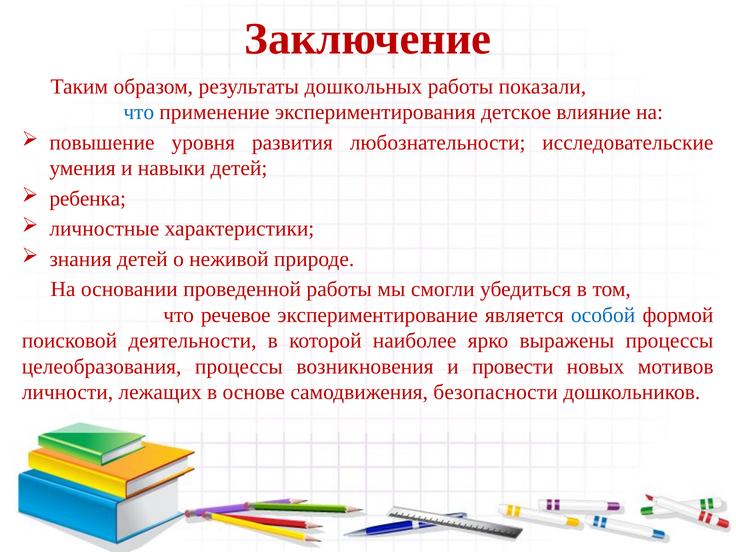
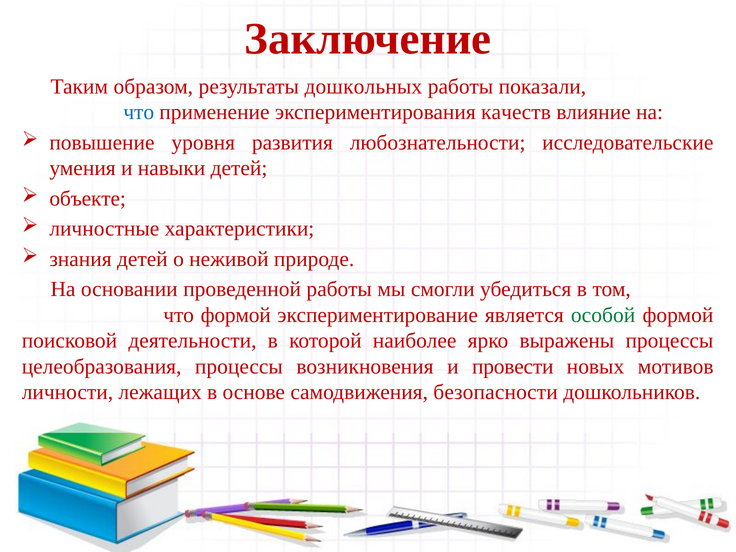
детское: детское -> качеств
ребенка: ребенка -> объекте
что речевое: речевое -> формой
особой colour: blue -> green
